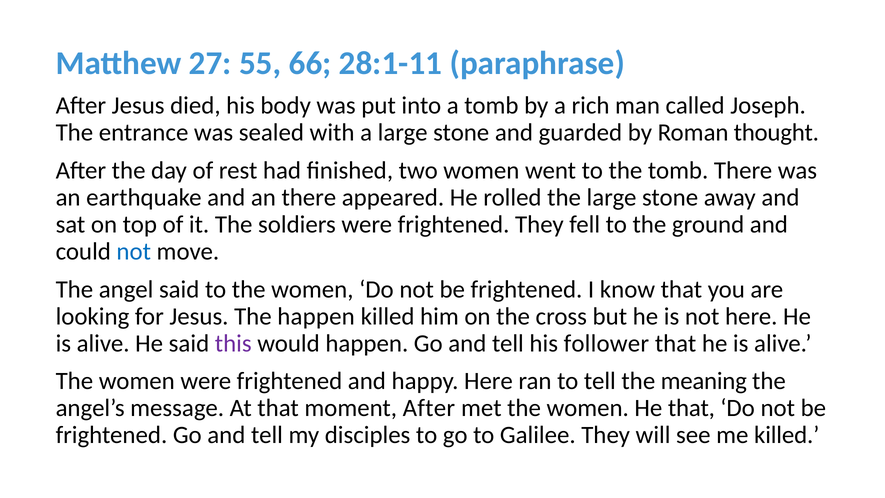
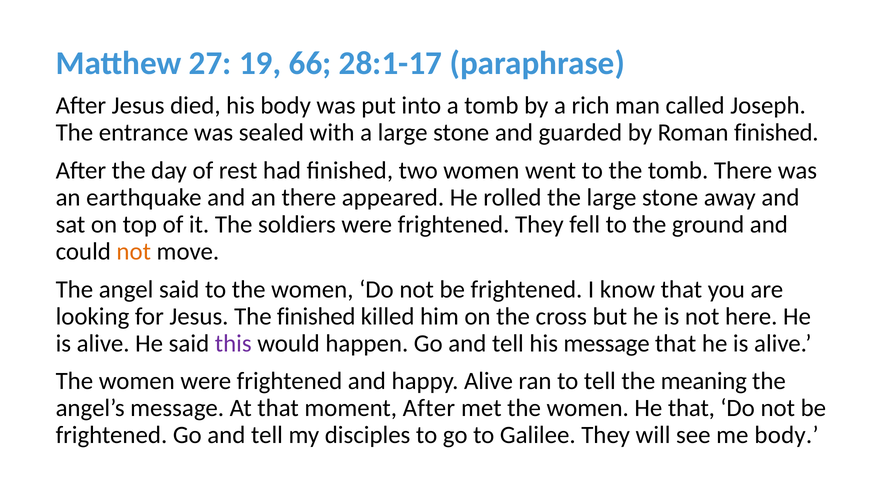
55: 55 -> 19
28:1-11: 28:1-11 -> 28:1-17
Roman thought: thought -> finished
not at (134, 251) colour: blue -> orange
The happen: happen -> finished
his follower: follower -> message
happy Here: Here -> Alive
me killed: killed -> body
